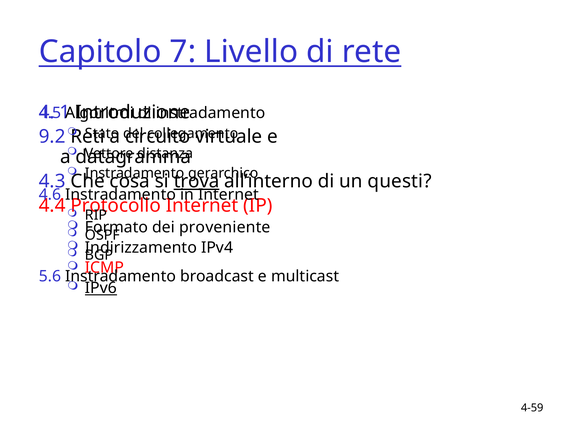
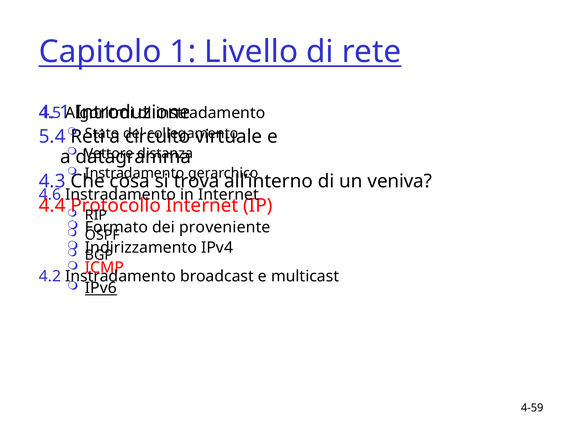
Capitolo 7: 7 -> 1
9.2: 9.2 -> 5.4
trova underline: present -> none
questi: questi -> veniva
5.6: 5.6 -> 4.2
